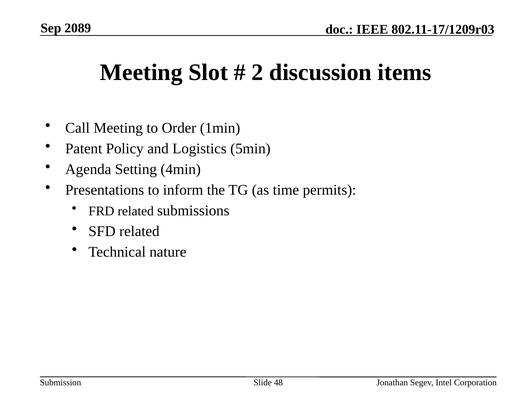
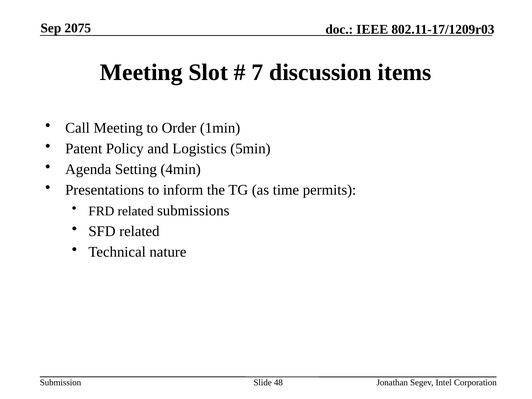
2089: 2089 -> 2075
2: 2 -> 7
